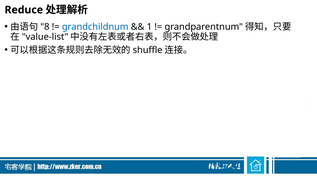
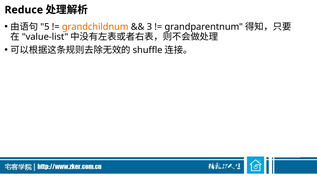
8: 8 -> 5
grandchildnum colour: blue -> orange
1: 1 -> 3
